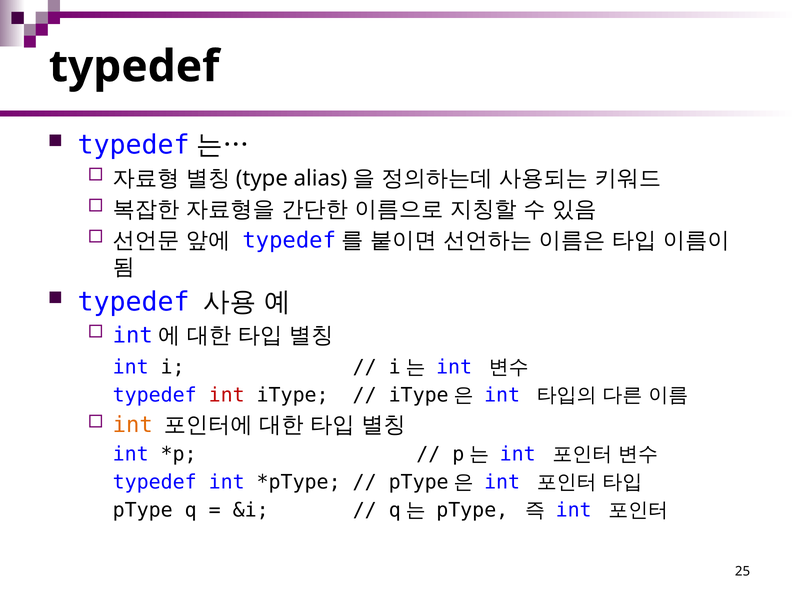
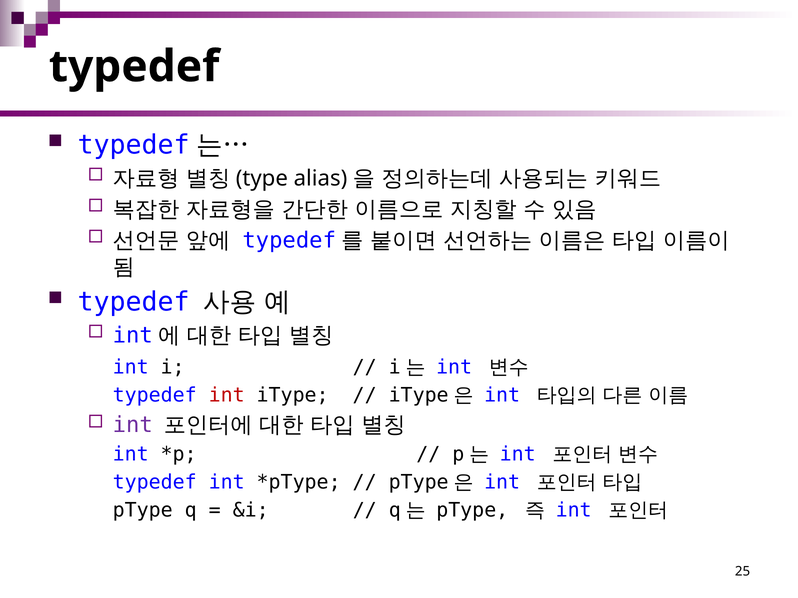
int at (133, 425) colour: orange -> purple
